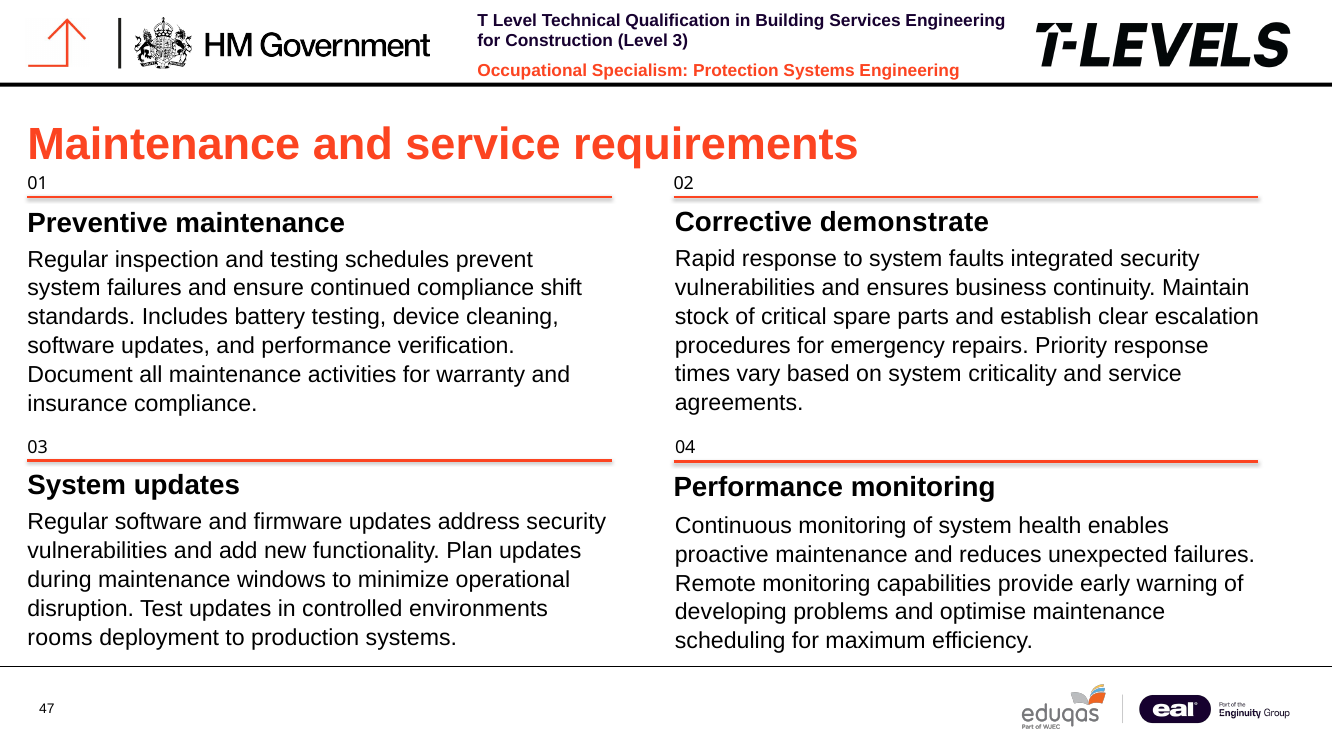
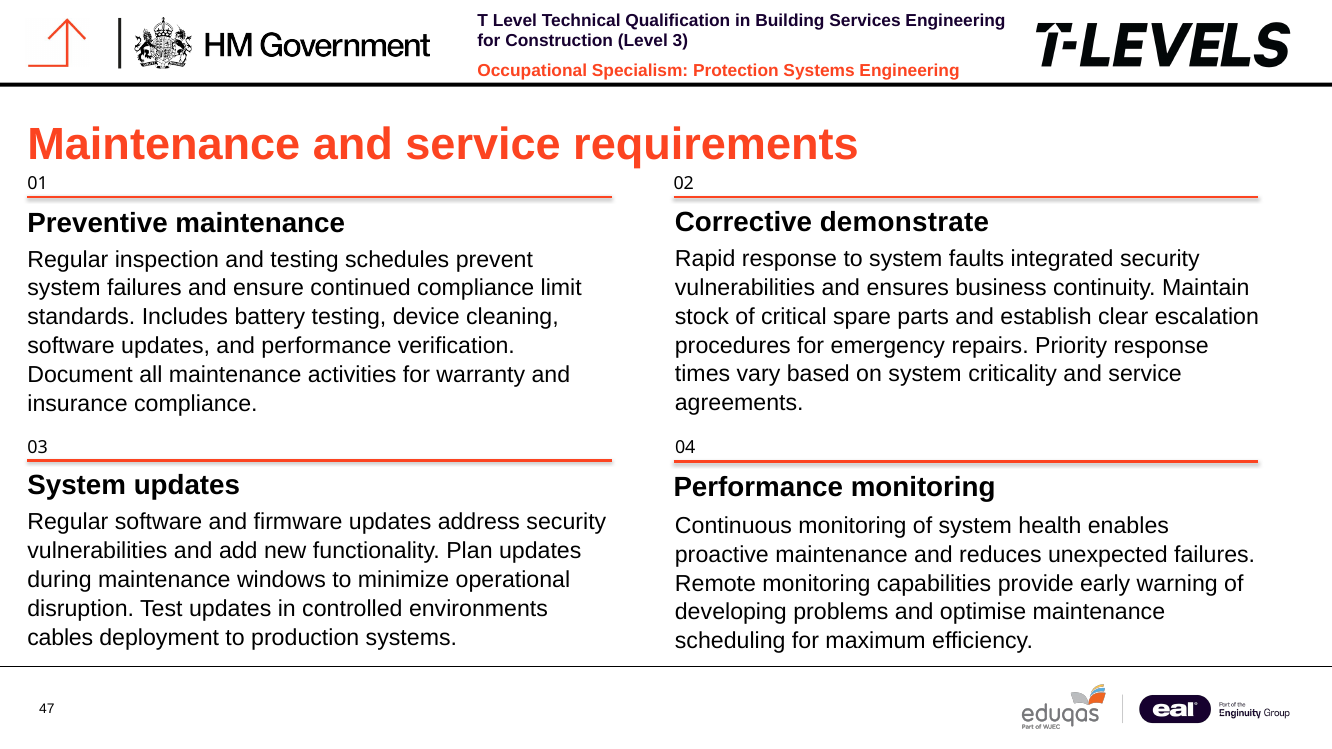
shift: shift -> limit
rooms: rooms -> cables
